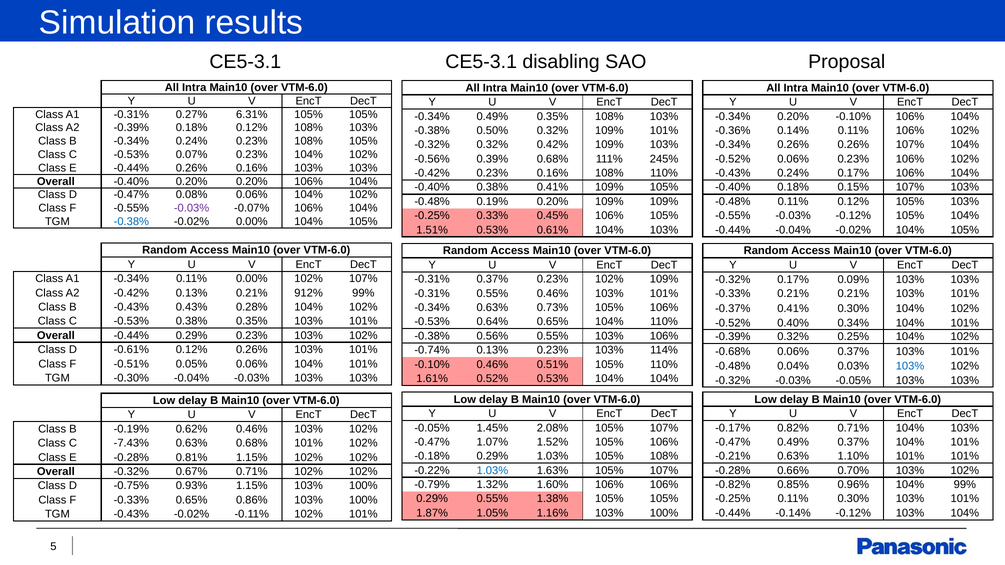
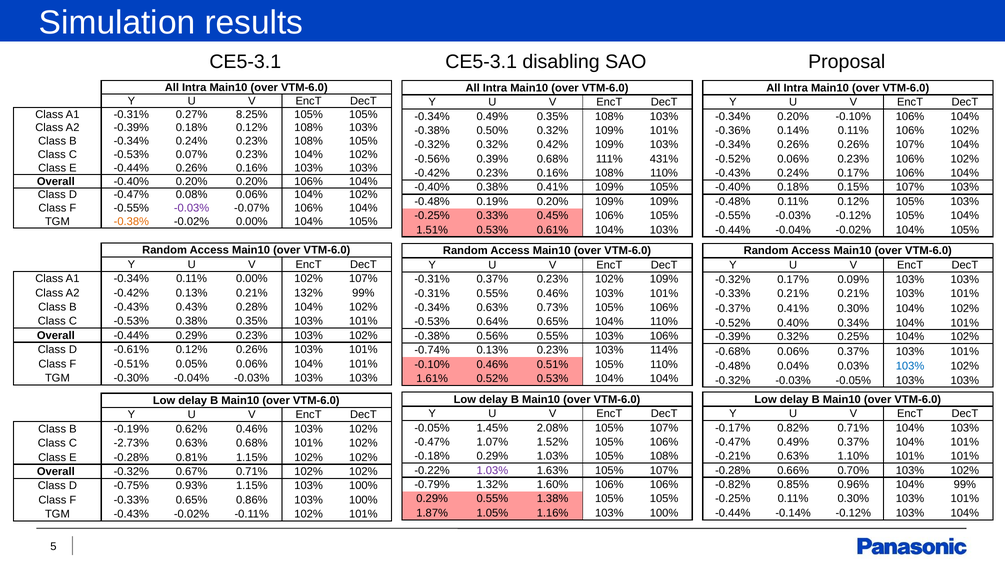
6.31%: 6.31% -> 8.25%
245%: 245% -> 431%
-0.38% at (131, 222) colour: blue -> orange
912%: 912% -> 132%
-7.43%: -7.43% -> -2.73%
1.03% at (492, 471) colour: blue -> purple
